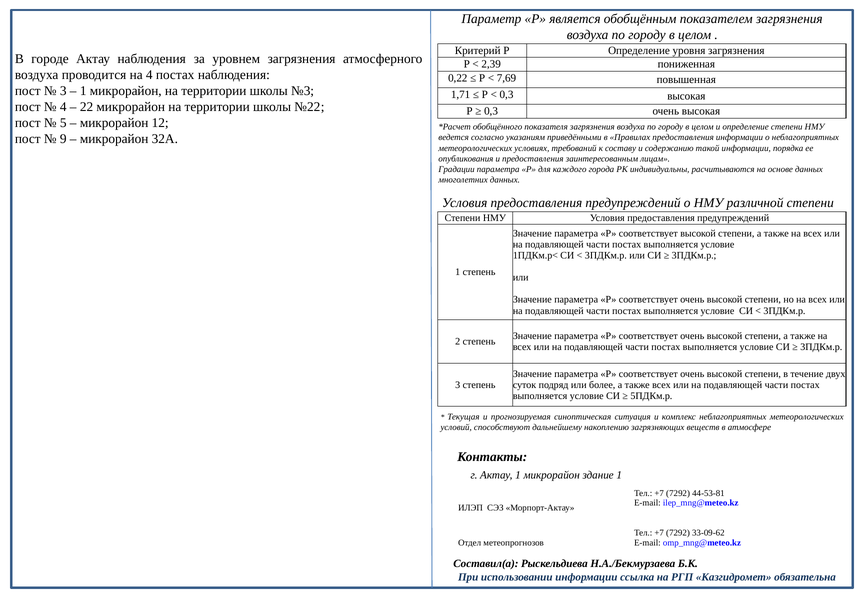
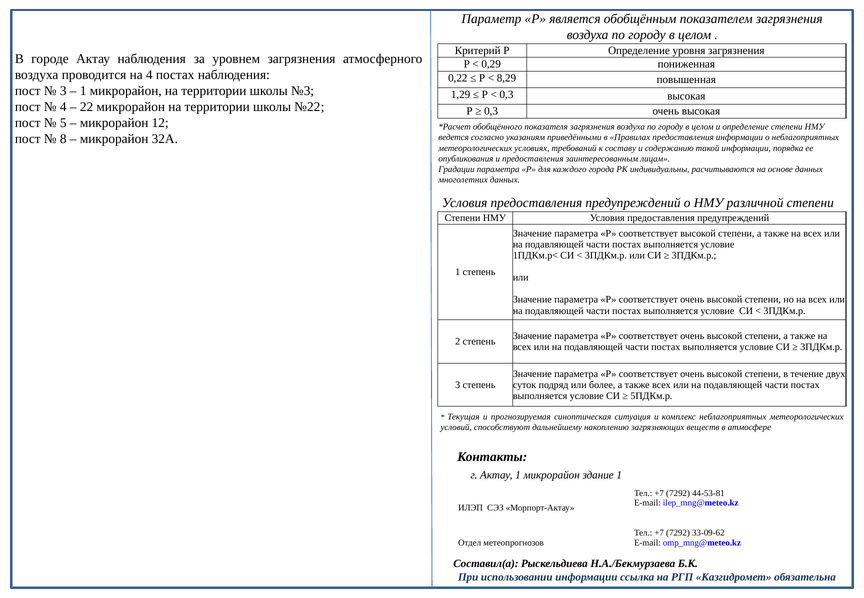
2,39: 2,39 -> 0,29
7,69: 7,69 -> 8,29
1,71: 1,71 -> 1,29
9: 9 -> 8
